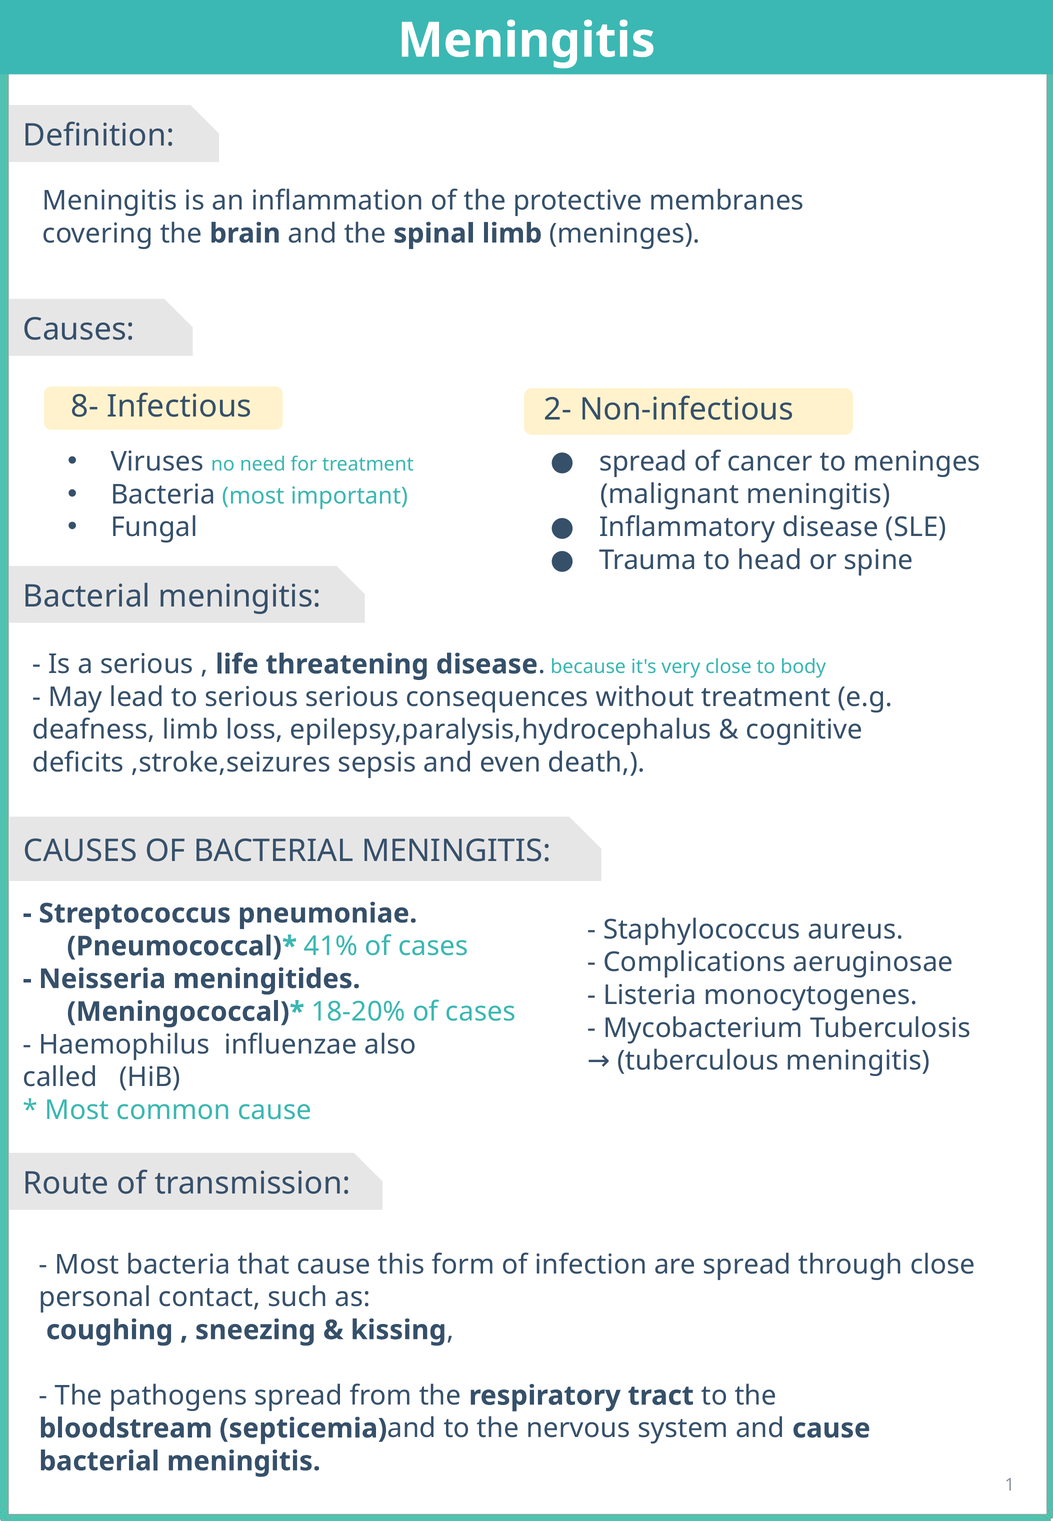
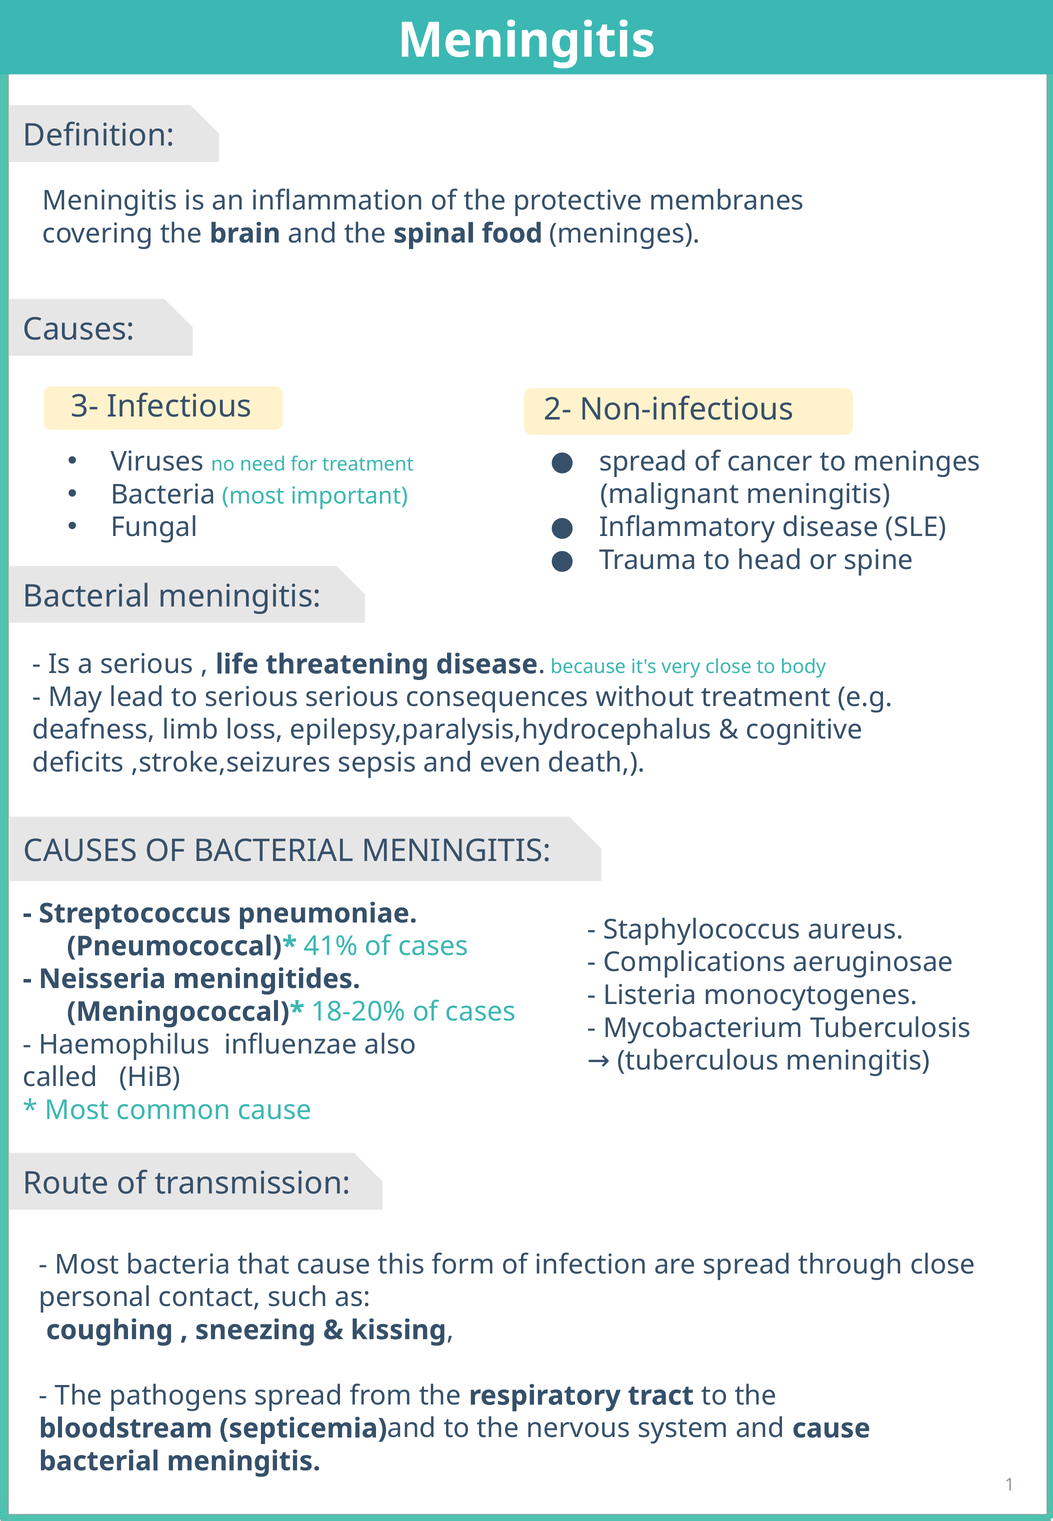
spinal limb: limb -> food
8-: 8- -> 3-
